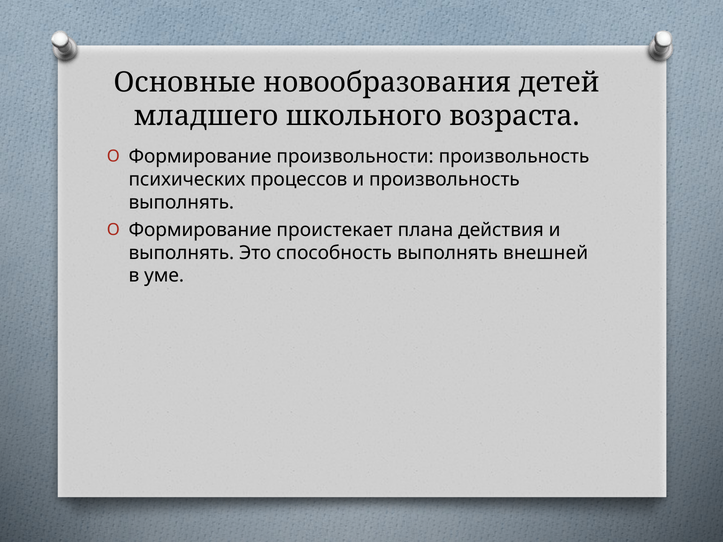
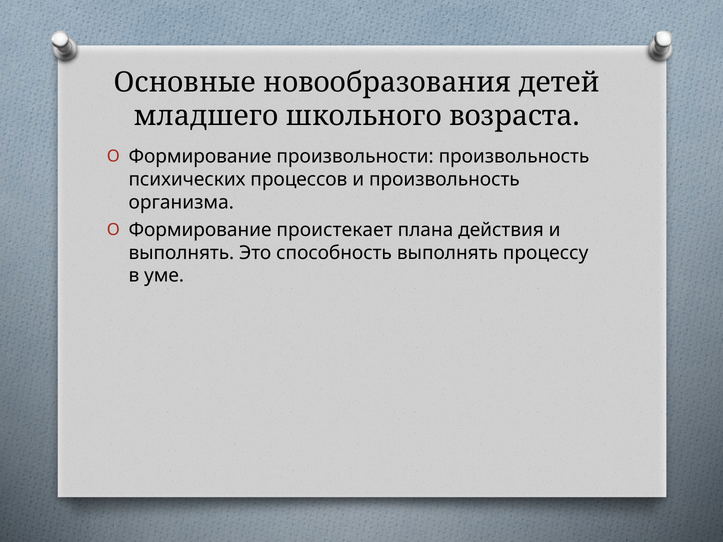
выполнять at (181, 202): выполнять -> организма
внешней: внешней -> процессу
